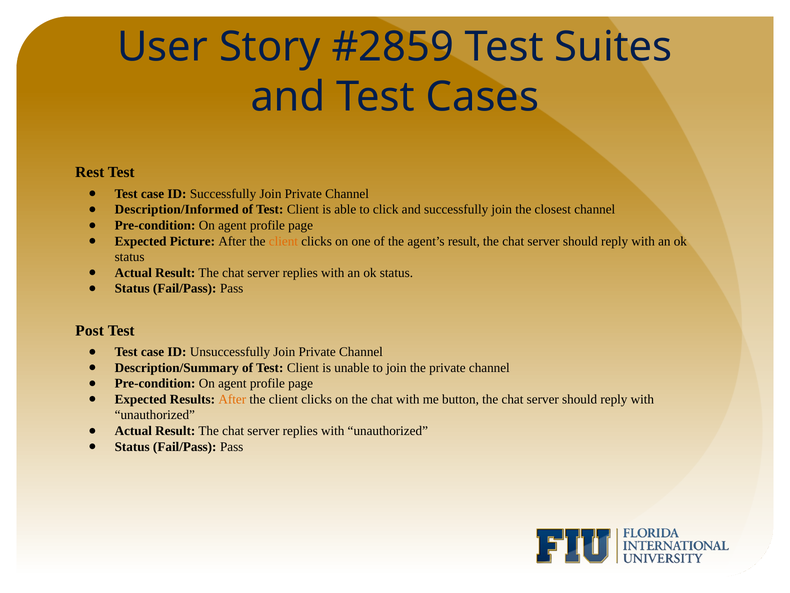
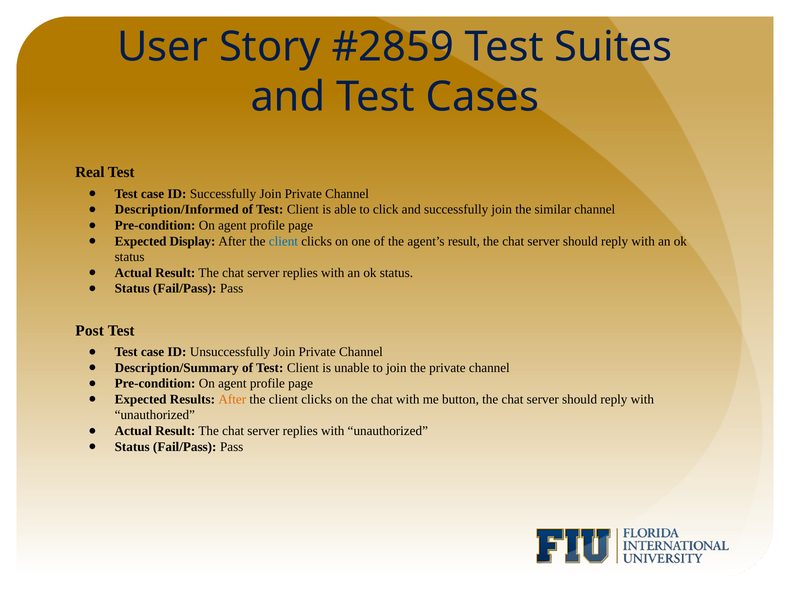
Rest: Rest -> Real
closest: closest -> similar
Picture: Picture -> Display
client at (283, 241) colour: orange -> blue
